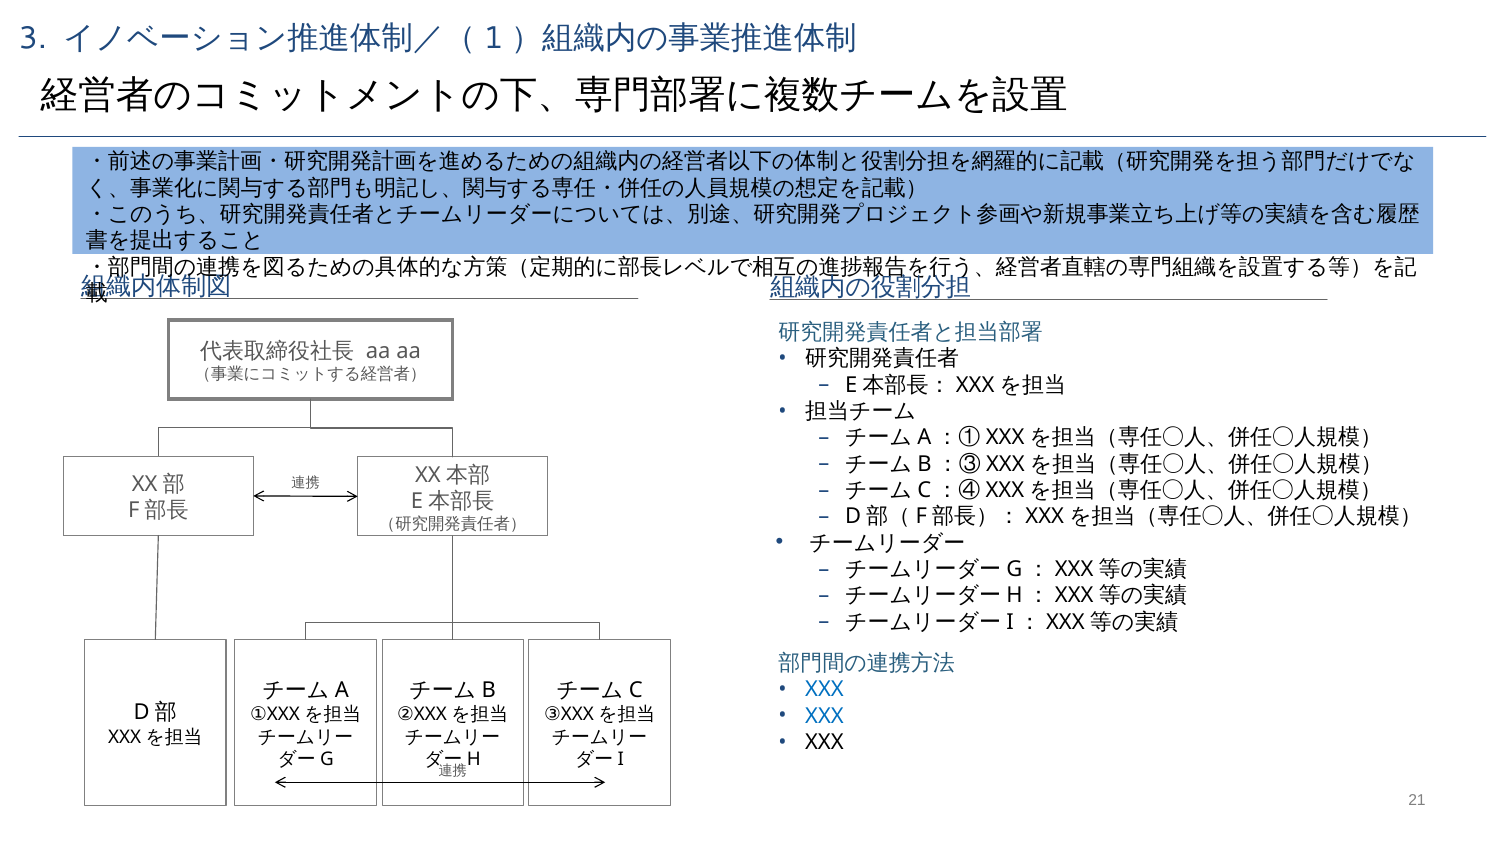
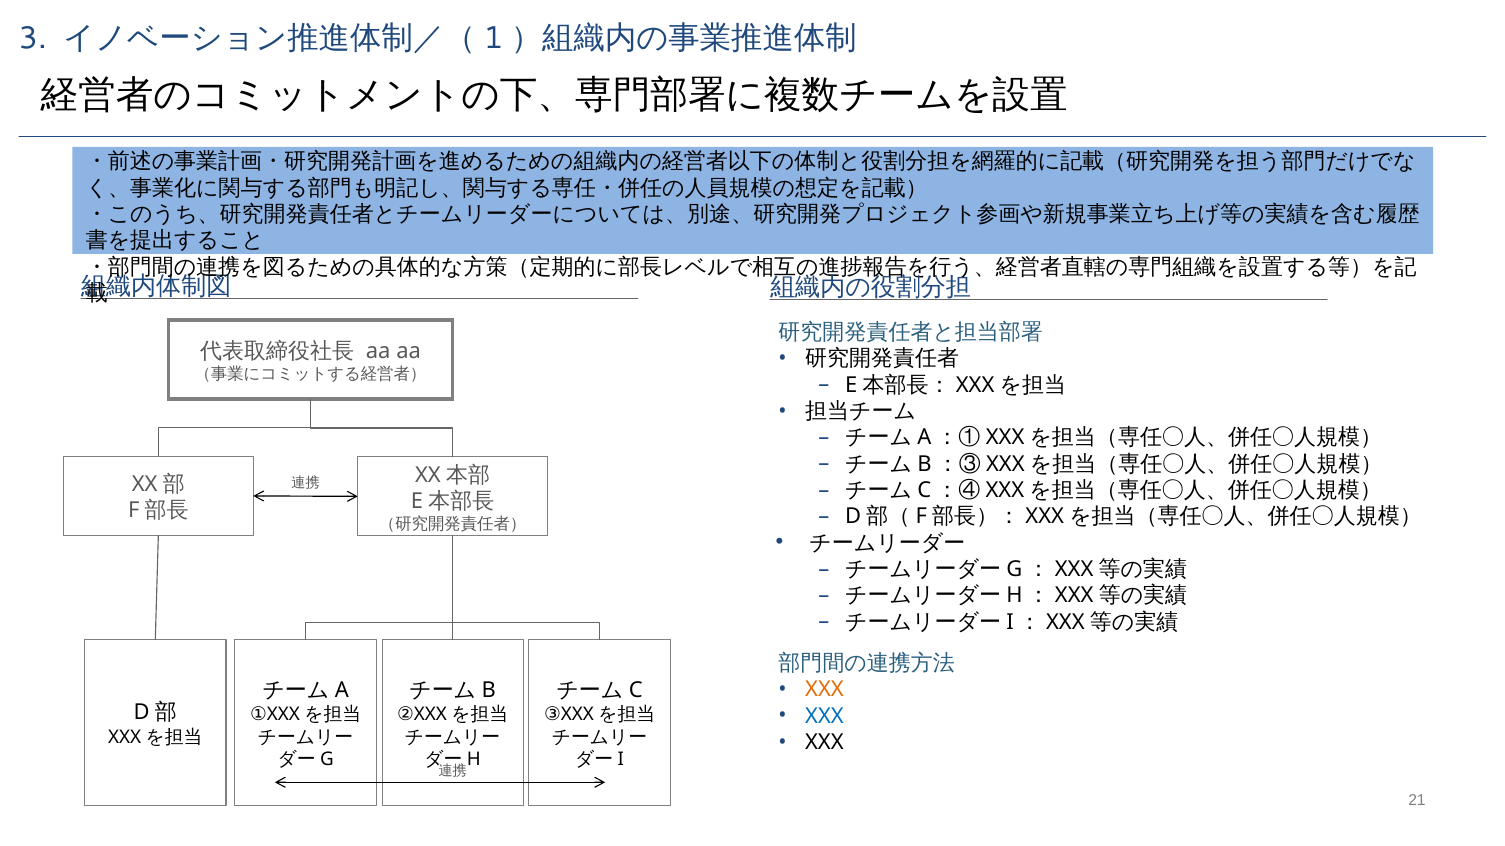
XXX at (824, 690) colour: blue -> orange
